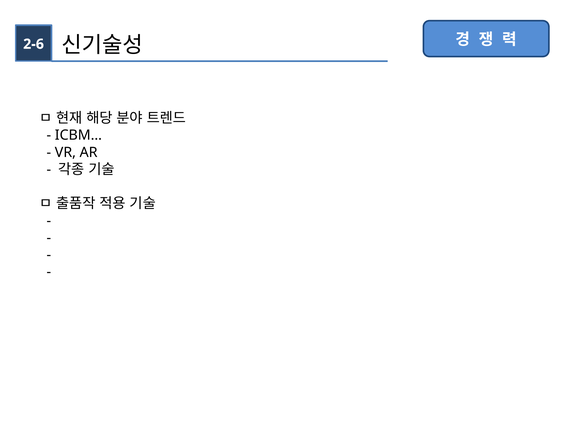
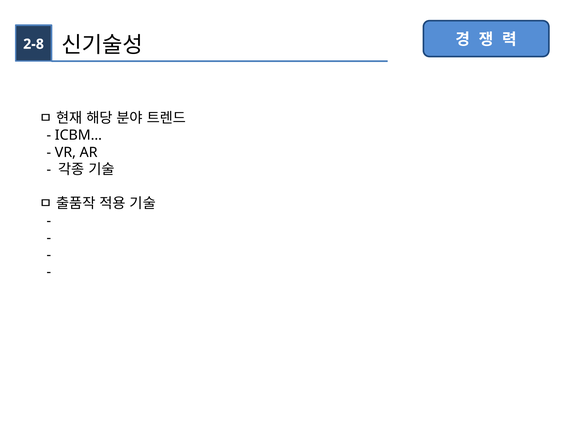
2-6: 2-6 -> 2-8
